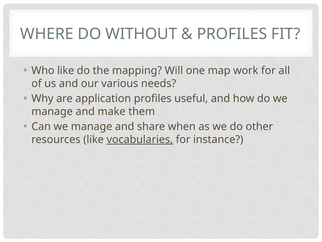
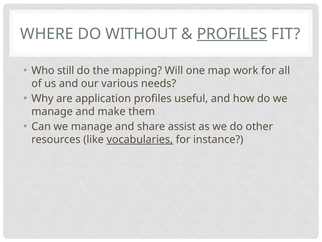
PROFILES at (232, 34) underline: none -> present
Who like: like -> still
when: when -> assist
